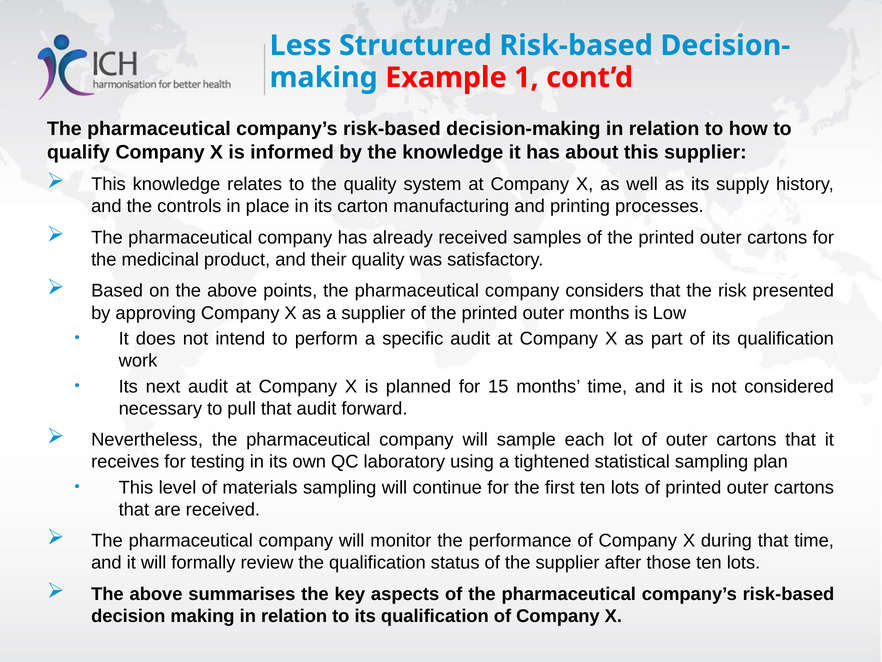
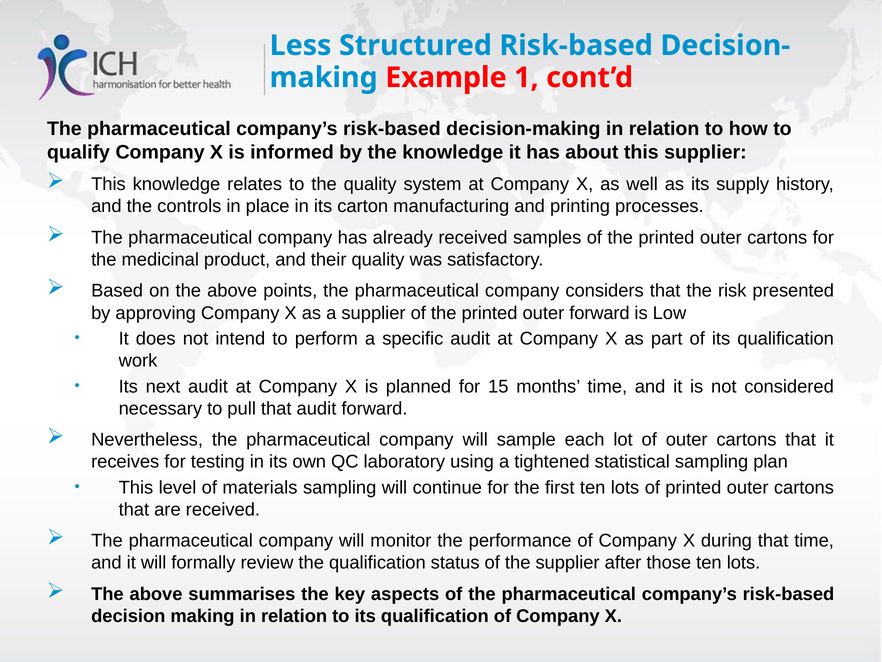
outer months: months -> forward
